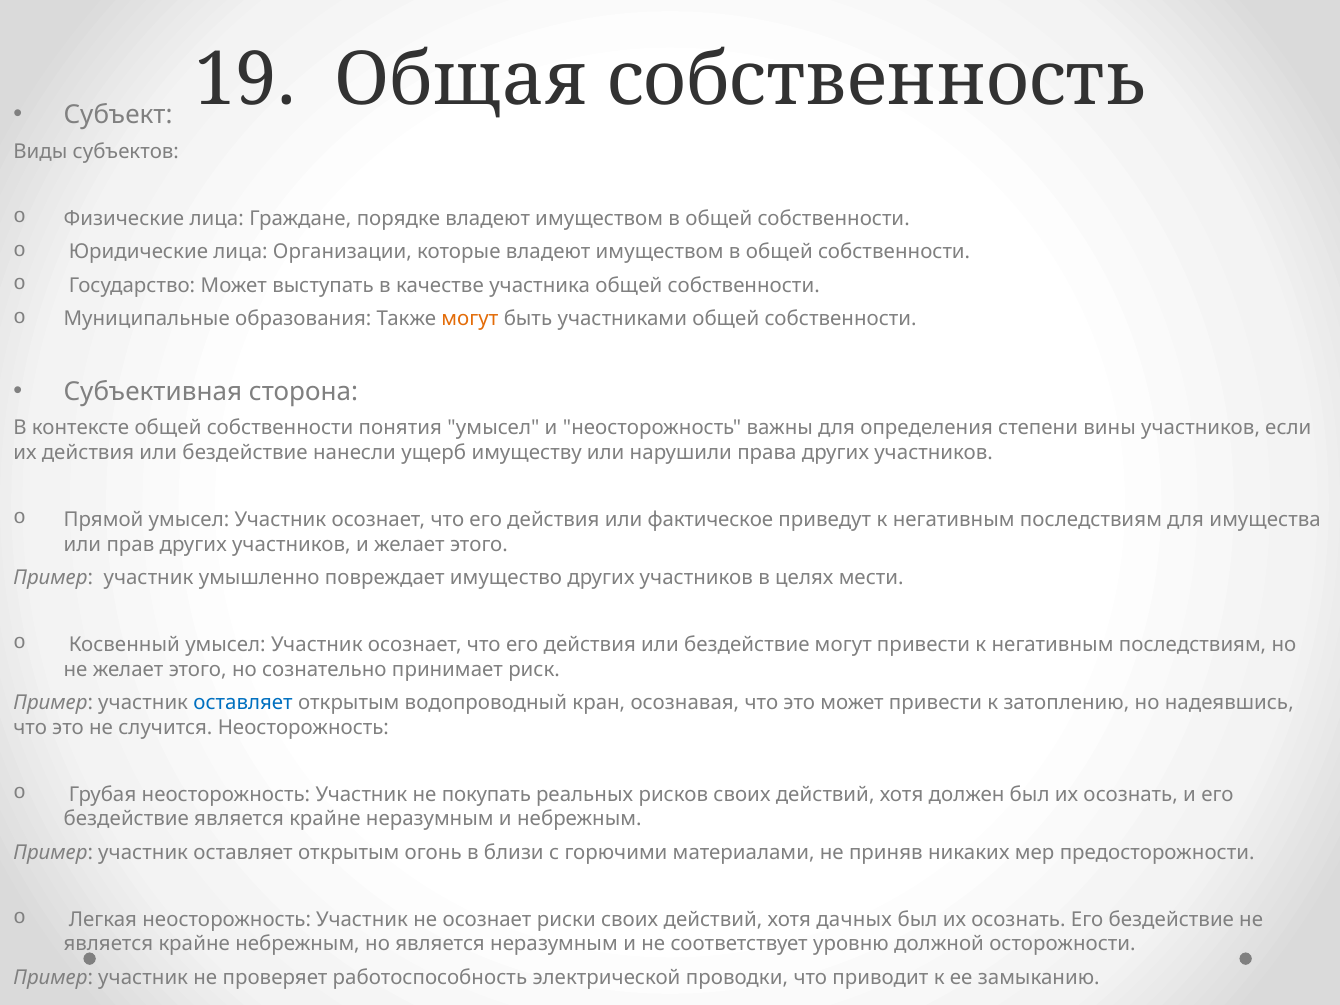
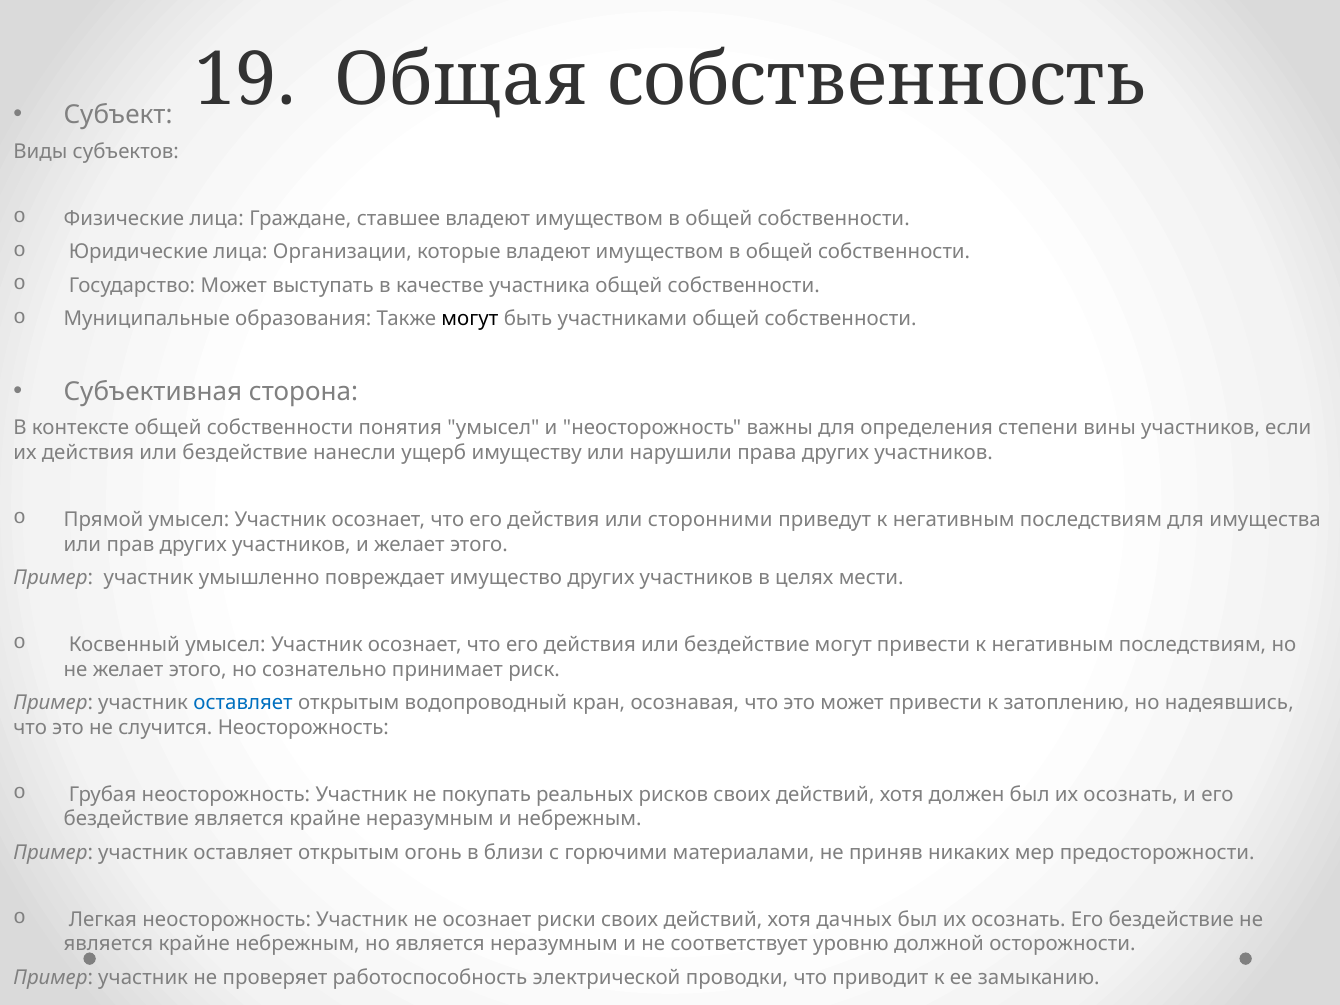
порядке: порядке -> ставшее
могут at (470, 319) colour: orange -> black
фактическое: фактическое -> сторонними
